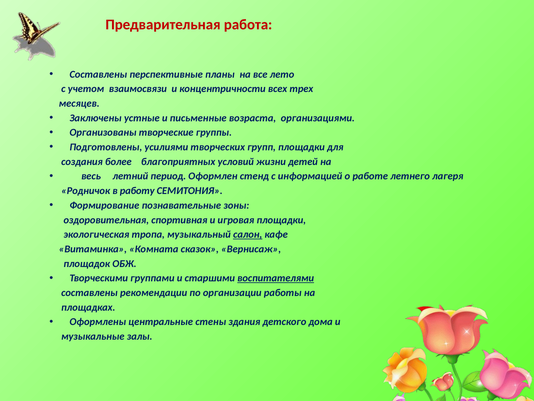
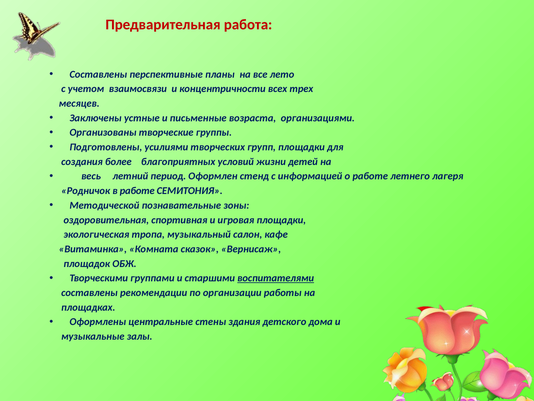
в работу: работу -> работе
Формирование: Формирование -> Методической
салон underline: present -> none
